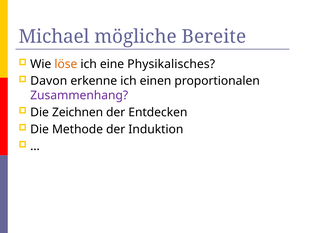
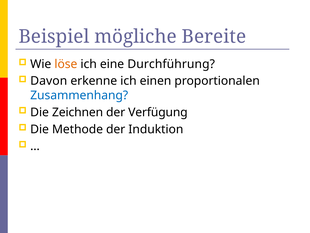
Michael: Michael -> Beispiel
Physikalisches: Physikalisches -> Durchführung
Zusammenhang colour: purple -> blue
Entdecken: Entdecken -> Verfügung
